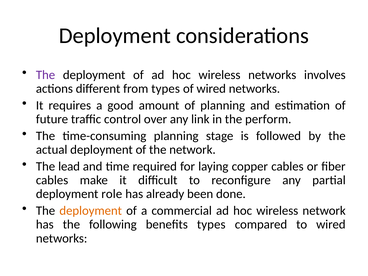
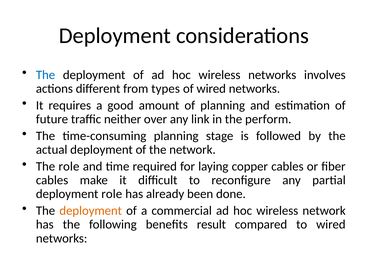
The at (46, 75) colour: purple -> blue
control: control -> neither
The lead: lead -> role
benefits types: types -> result
